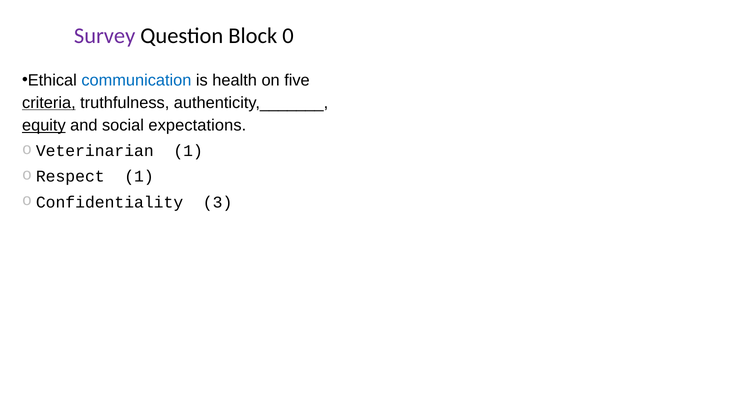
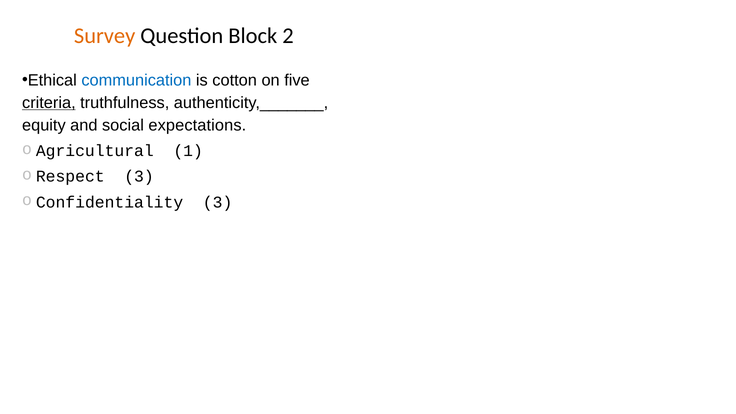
Survey colour: purple -> orange
0: 0 -> 2
health: health -> cotton
equity underline: present -> none
Veterinarian: Veterinarian -> Agricultural
Respect 1: 1 -> 3
